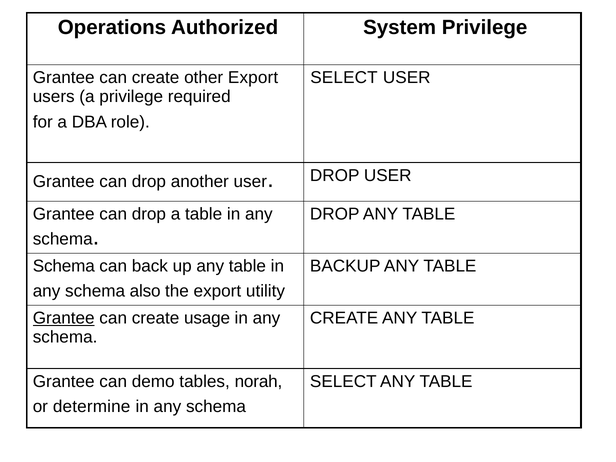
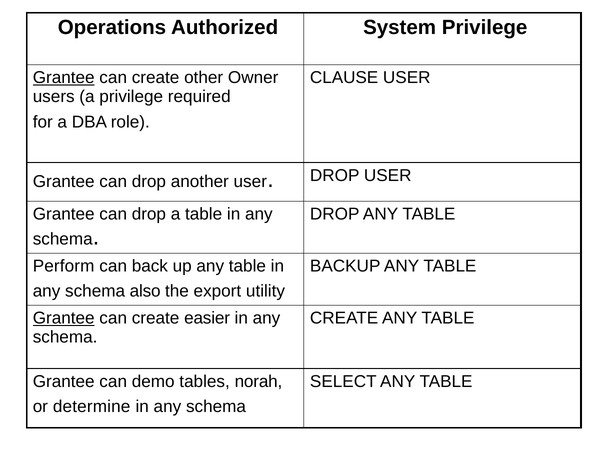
Grantee at (64, 78) underline: none -> present
other Export: Export -> Owner
SELECT at (344, 78): SELECT -> CLAUSE
Schema at (64, 266): Schema -> Perform
usage: usage -> easier
